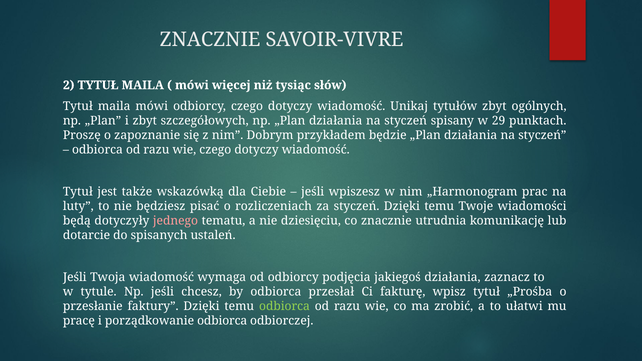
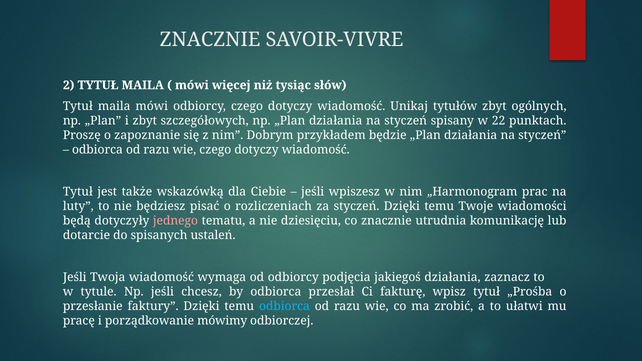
29: 29 -> 22
odbiorca at (284, 306) colour: light green -> light blue
porządkowanie odbiorca: odbiorca -> mówimy
